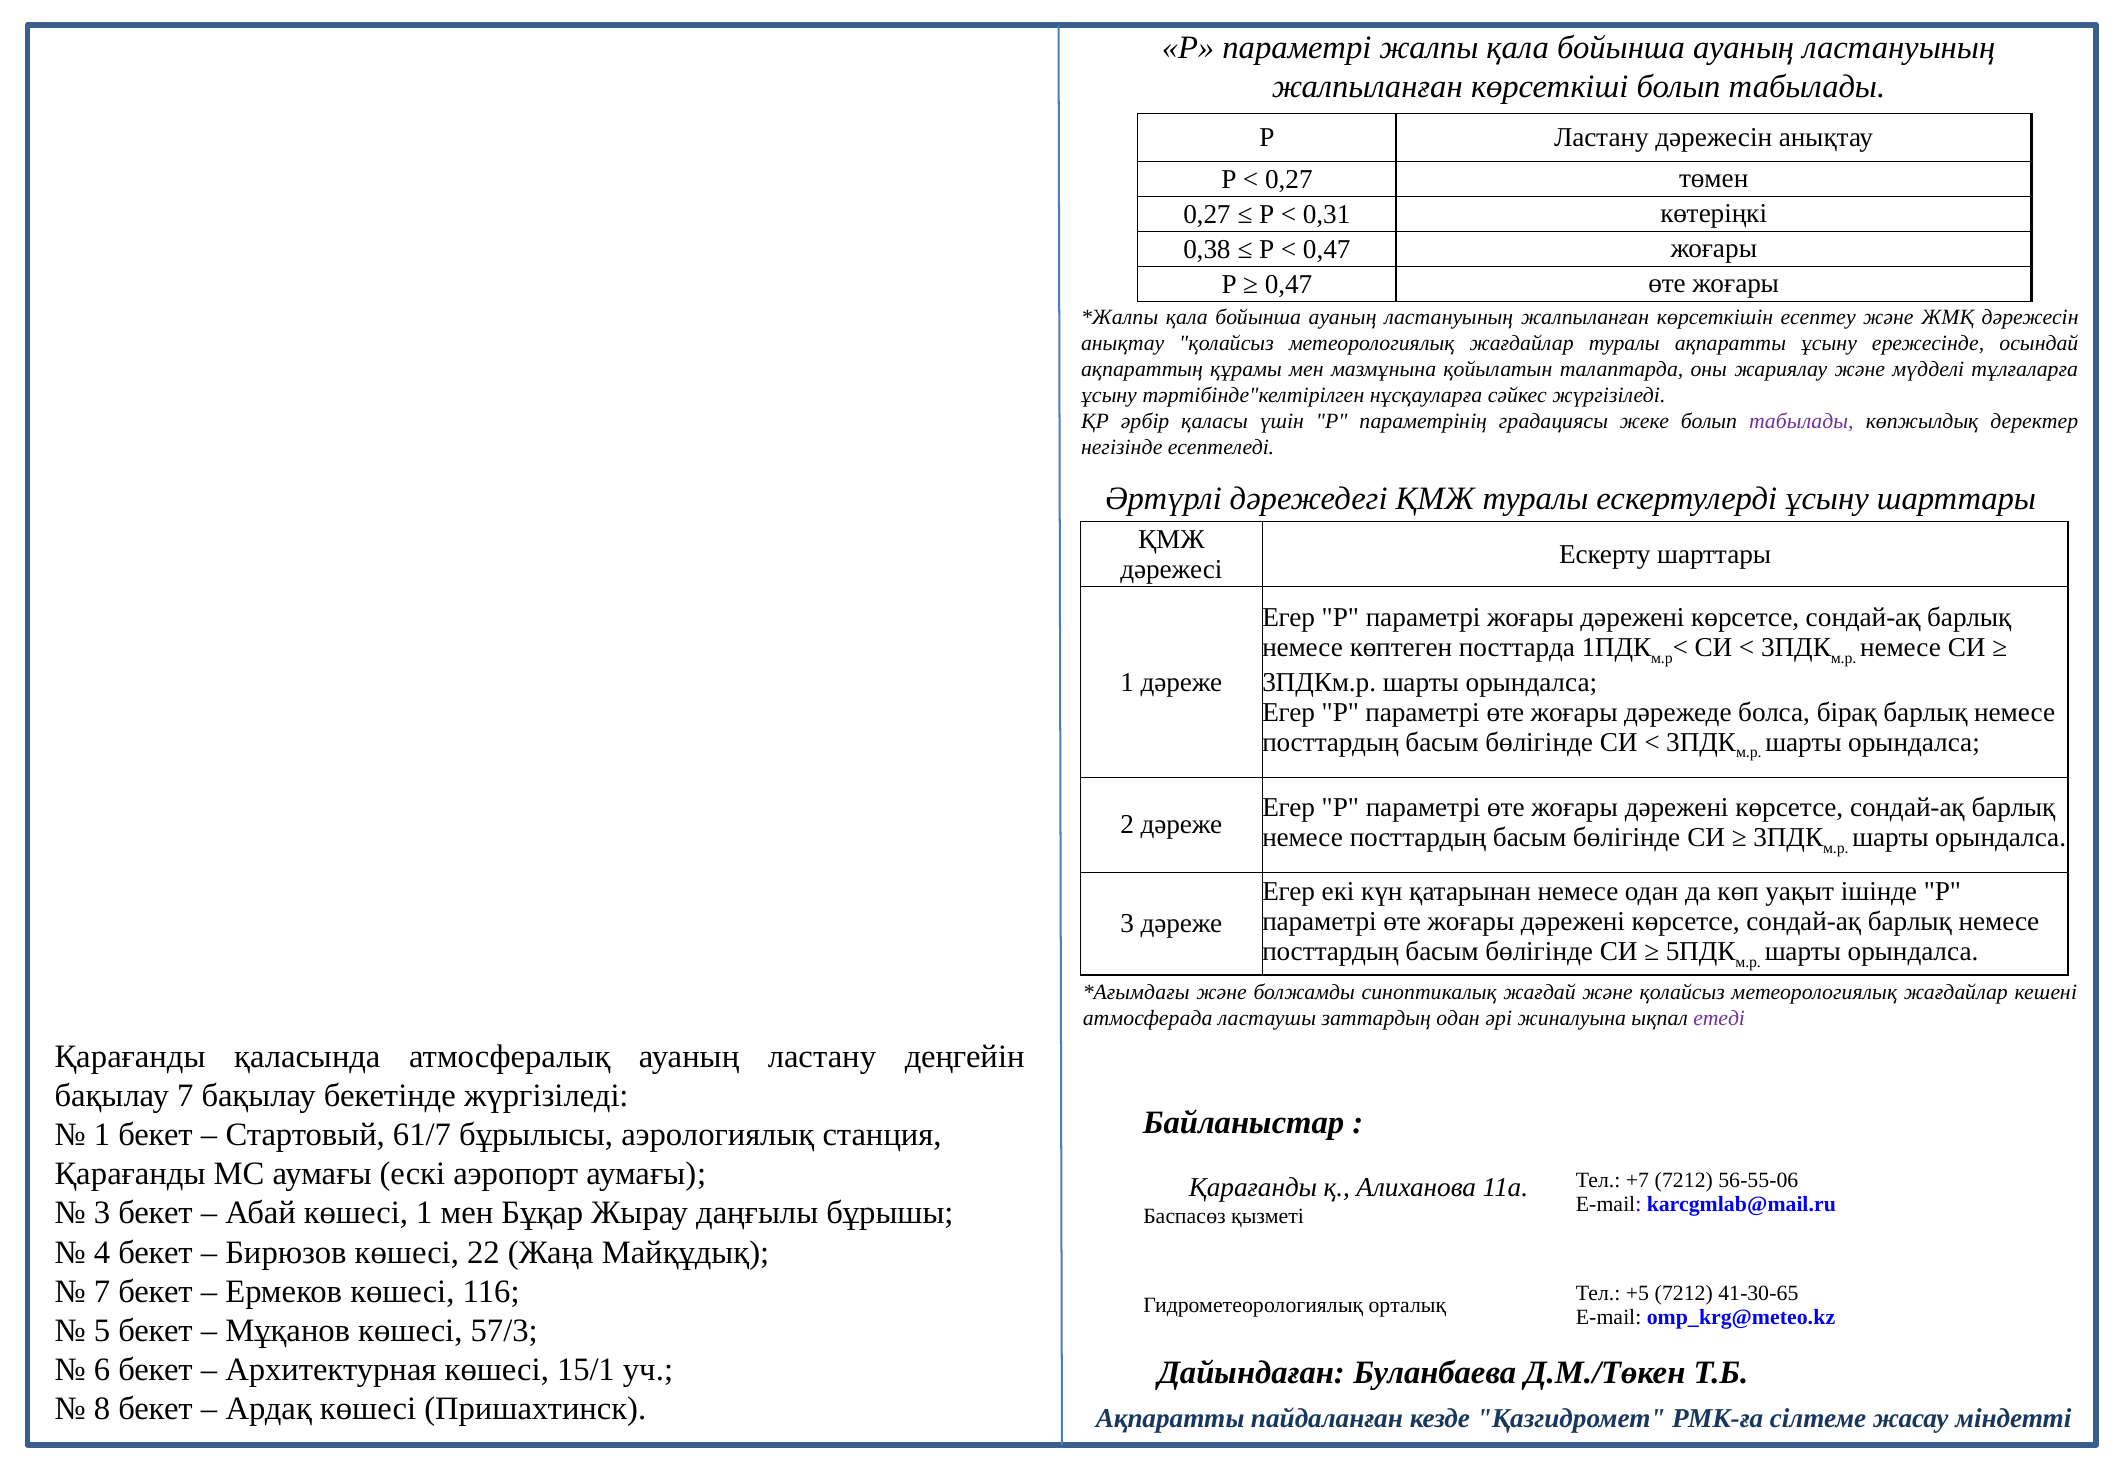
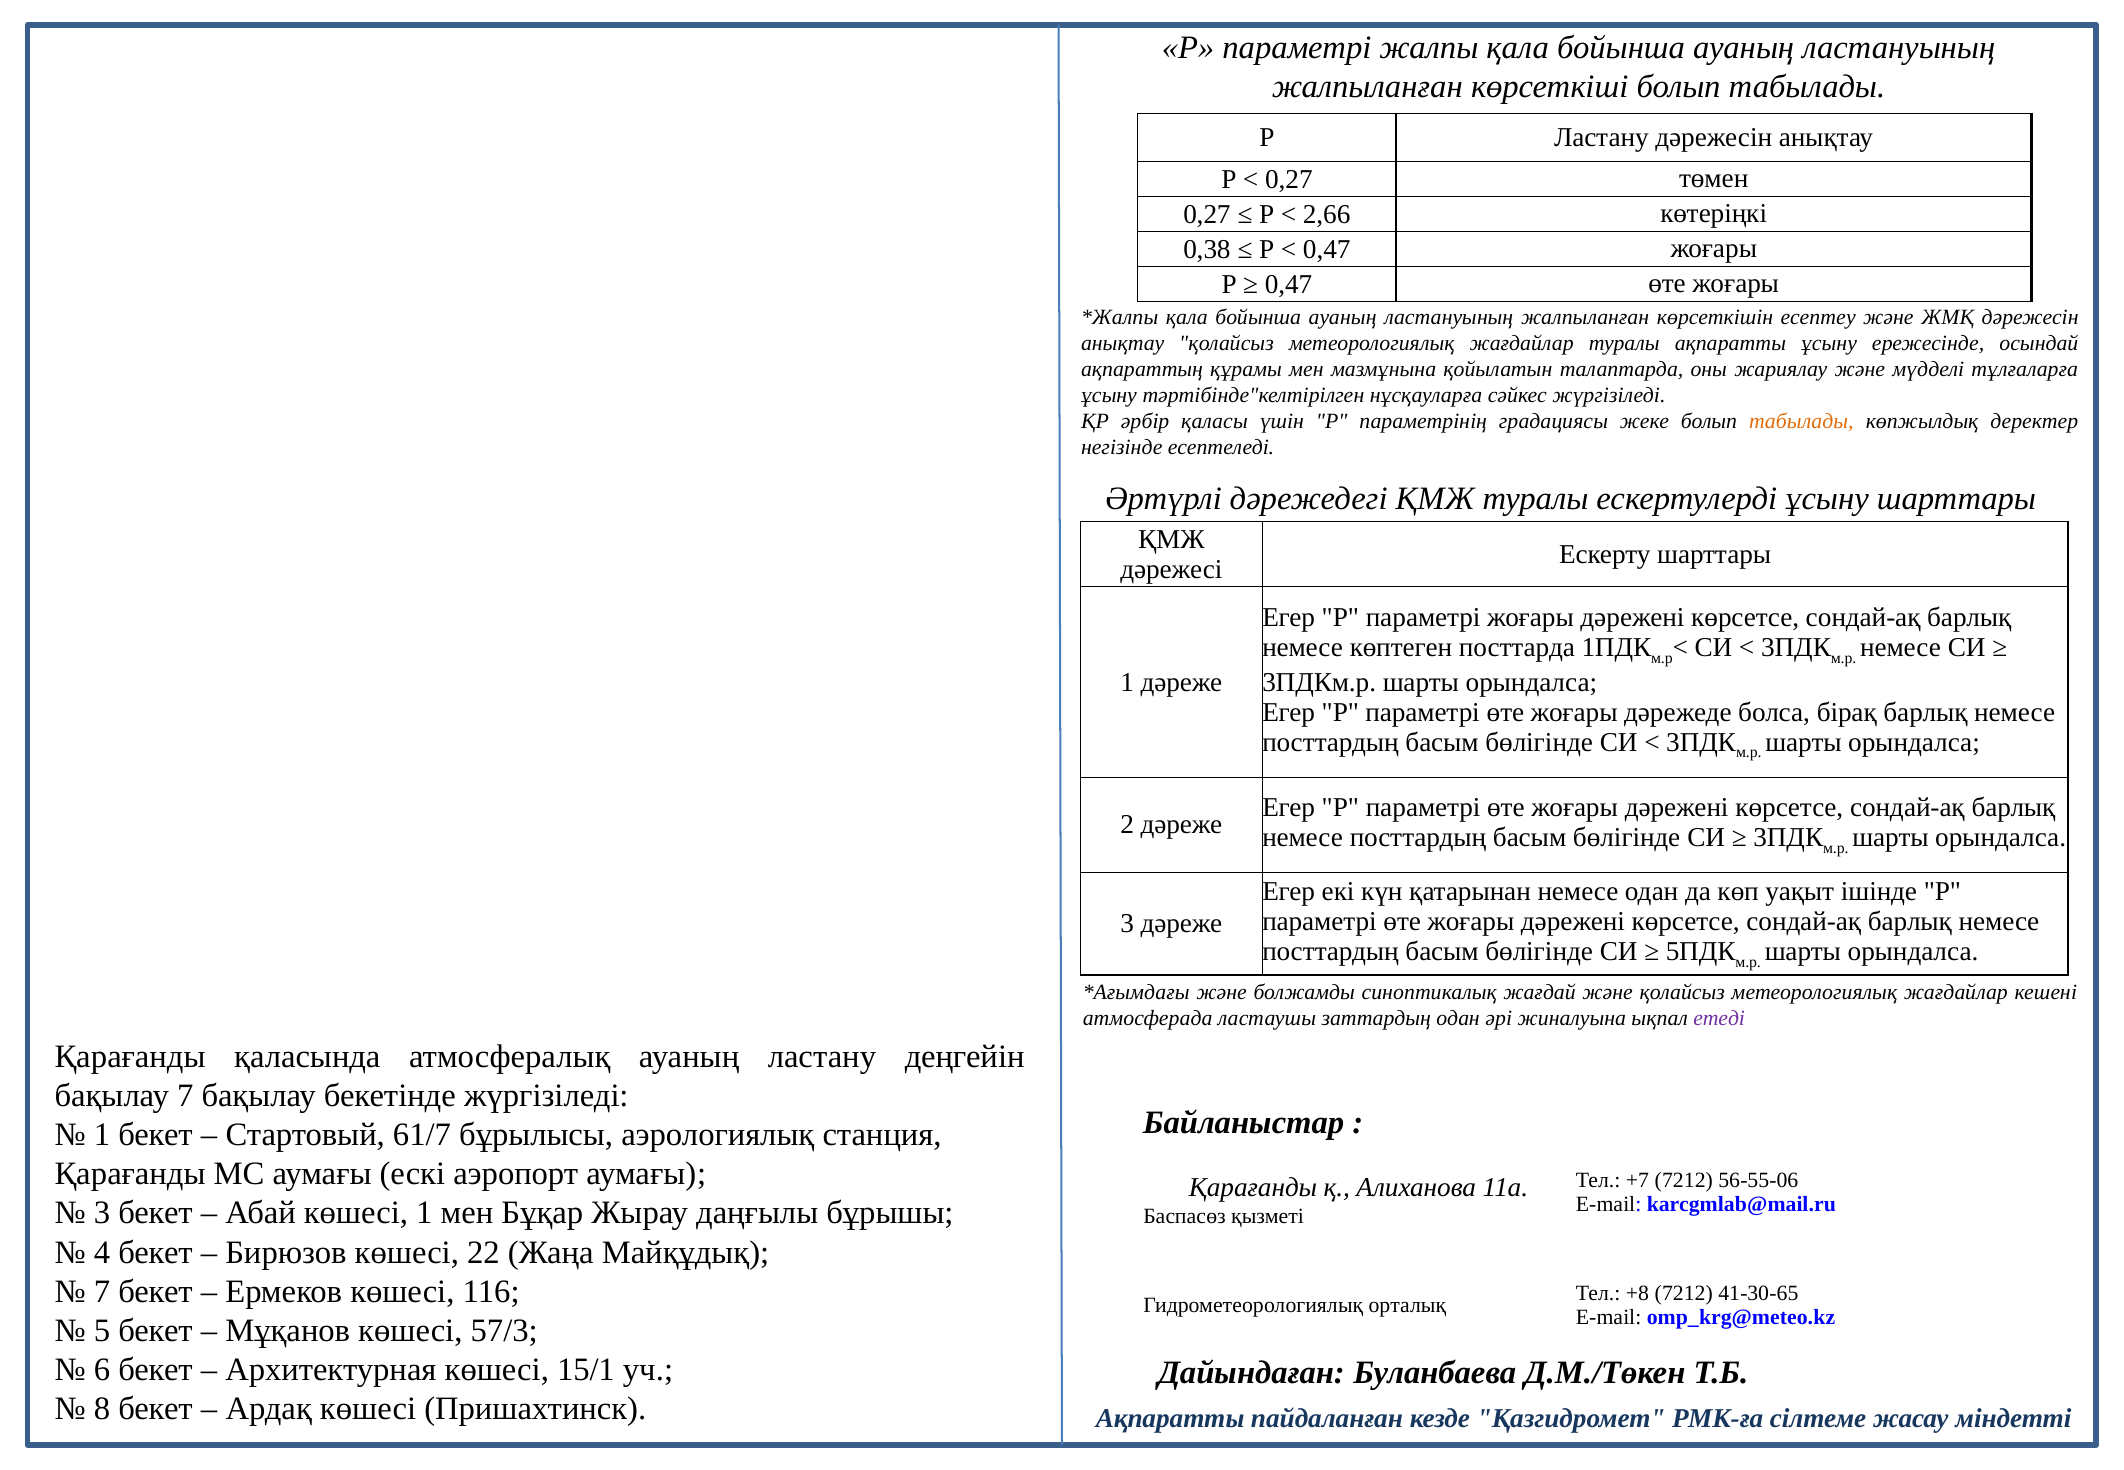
0,31: 0,31 -> 2,66
табылады at (1801, 422) colour: purple -> orange
+5: +5 -> +8
